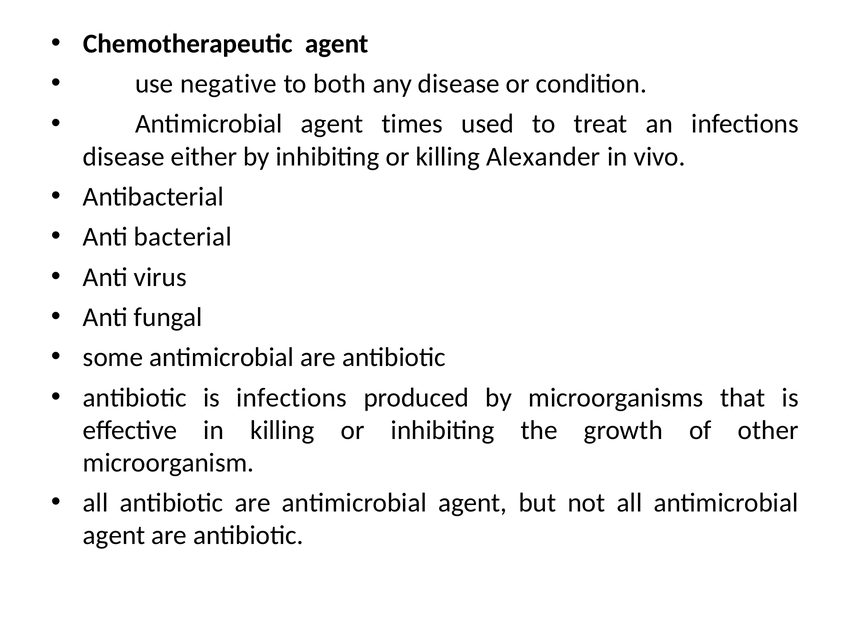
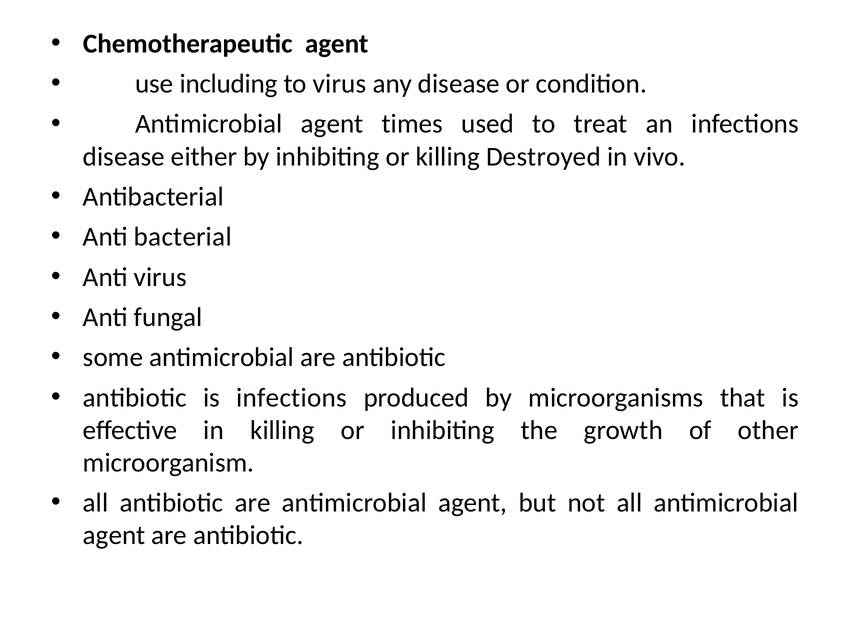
negative: negative -> including
to both: both -> virus
Alexander: Alexander -> Destroyed
